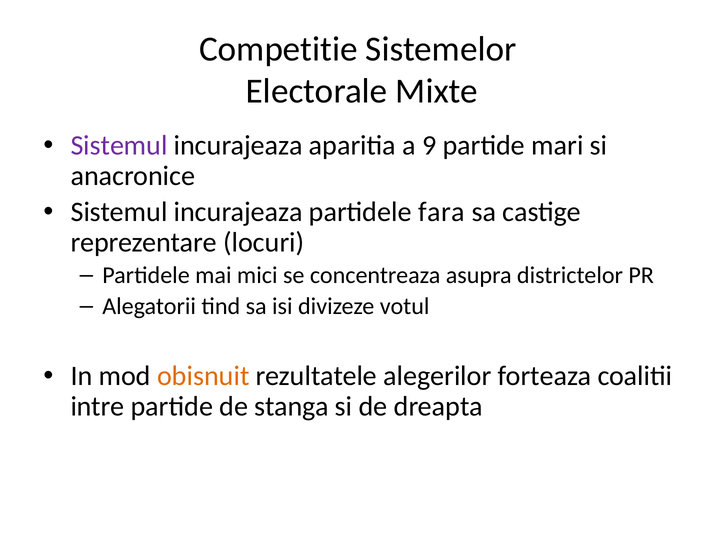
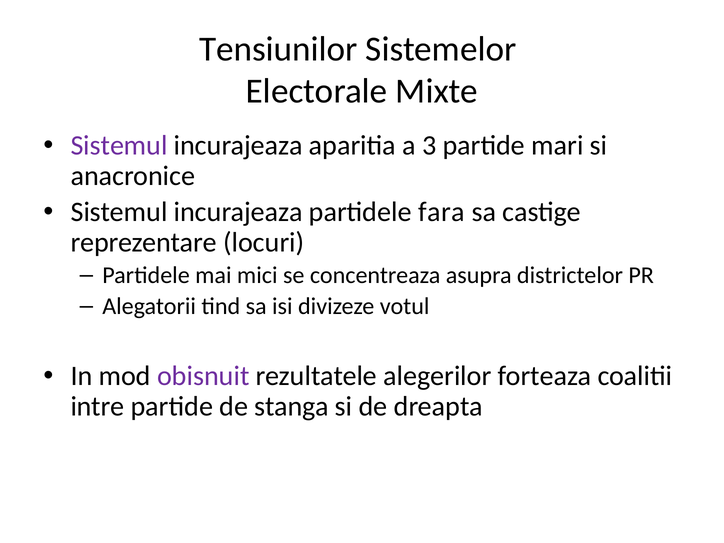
Competitie: Competitie -> Tensiunilor
9: 9 -> 3
obisnuit colour: orange -> purple
